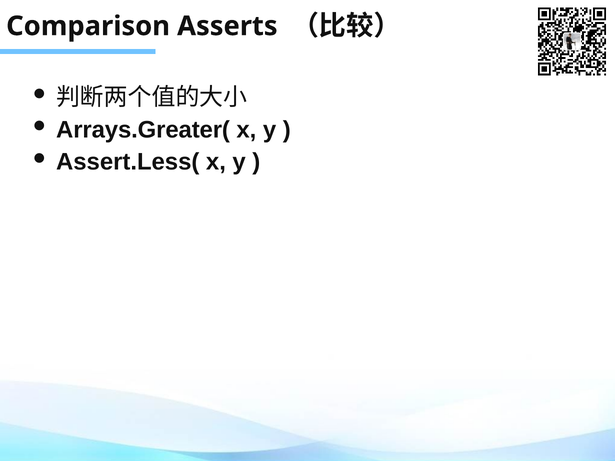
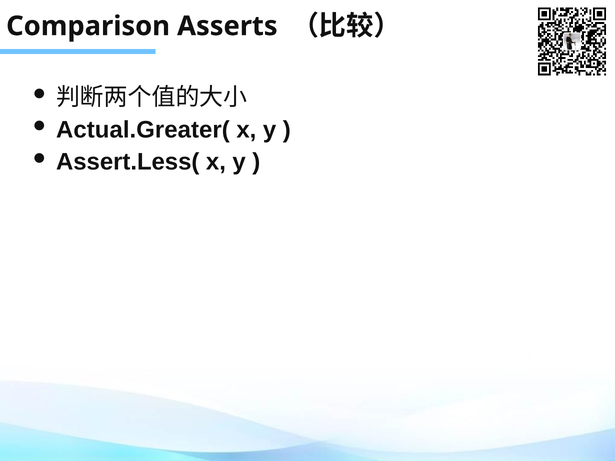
Arrays.Greater(: Arrays.Greater( -> Actual.Greater(
